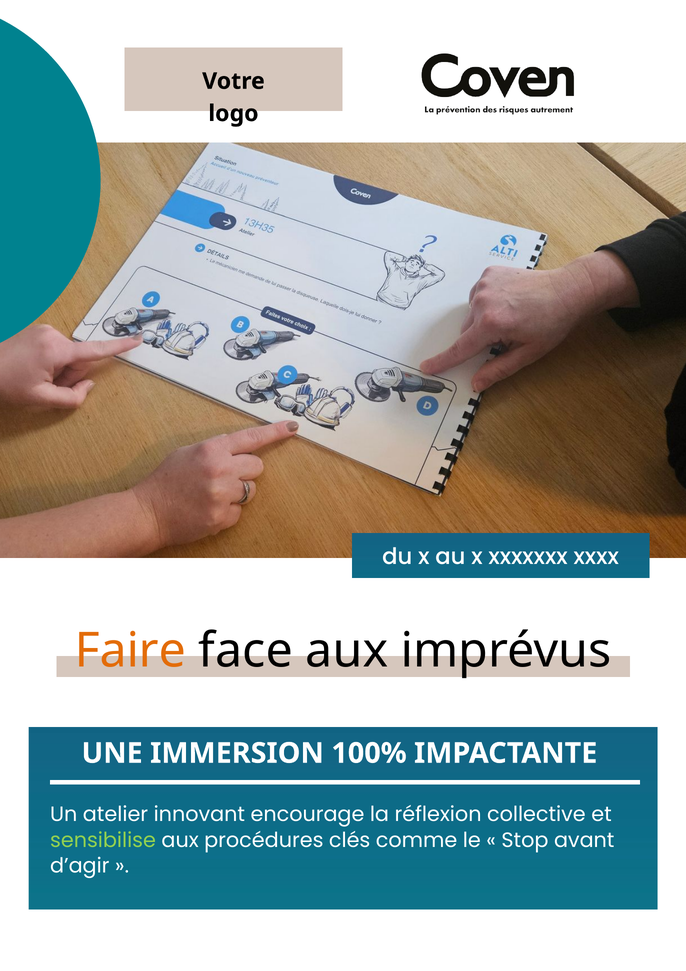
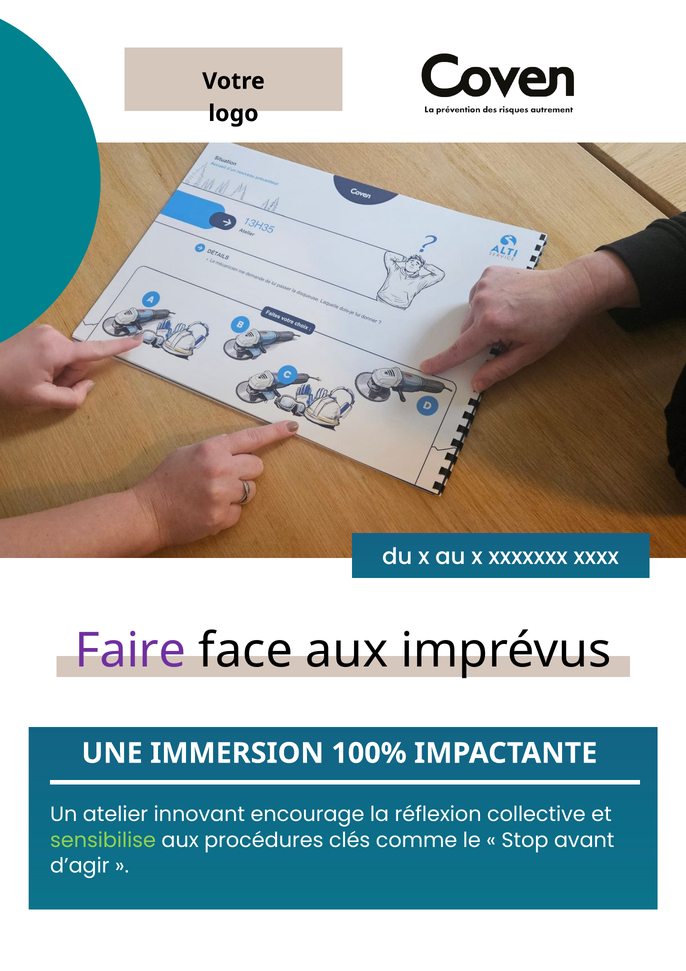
Faire colour: orange -> purple
